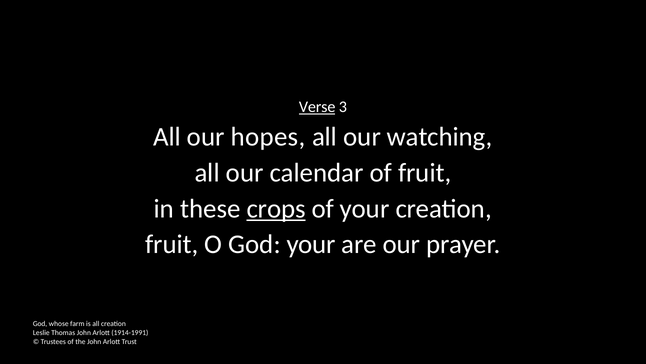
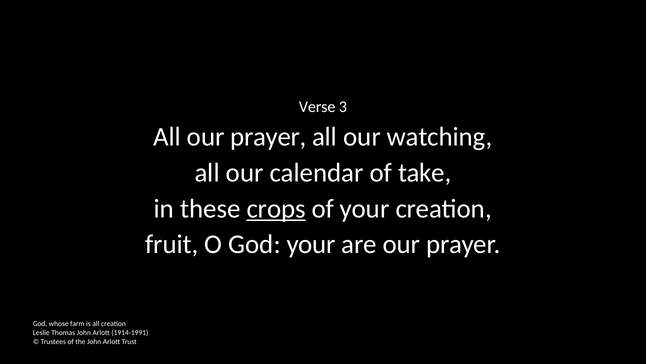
Verse underline: present -> none
All our hopes: hopes -> prayer
of fruit: fruit -> take
